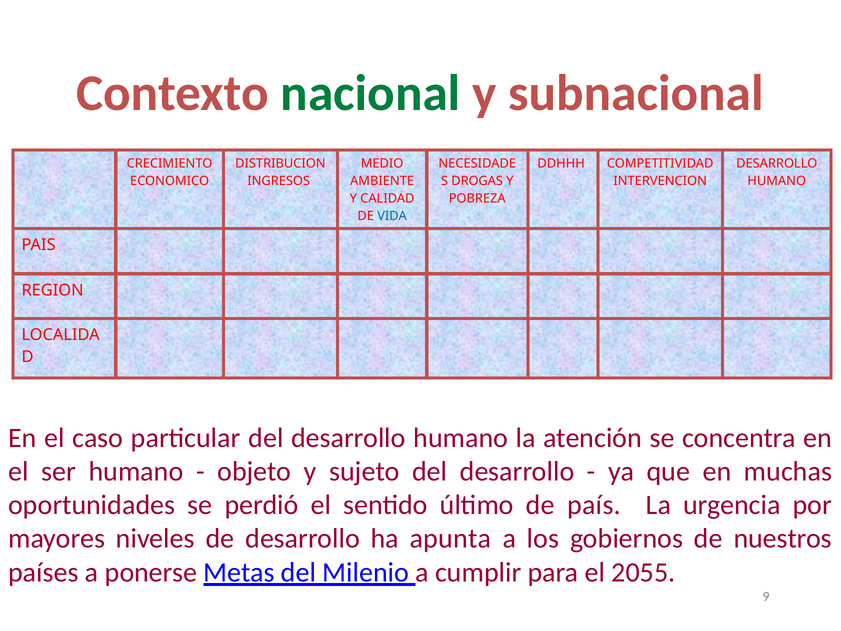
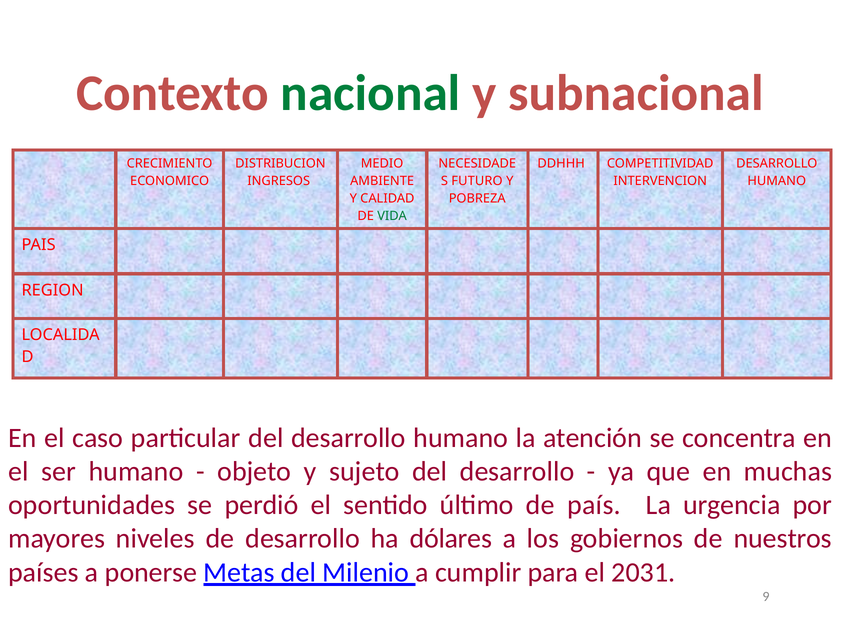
DROGAS: DROGAS -> FUTURO
VIDA colour: blue -> green
apunta: apunta -> dólares
2055: 2055 -> 2031
